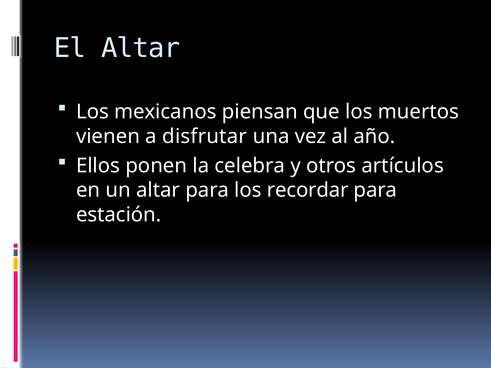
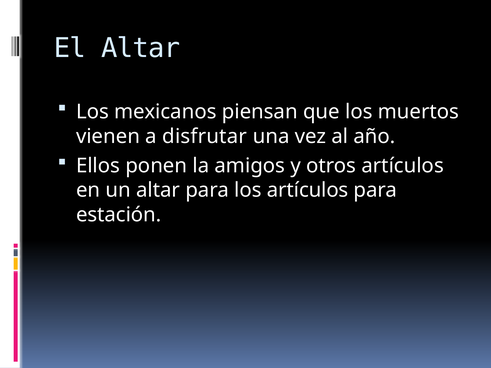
celebra: celebra -> amigos
los recordar: recordar -> artículos
